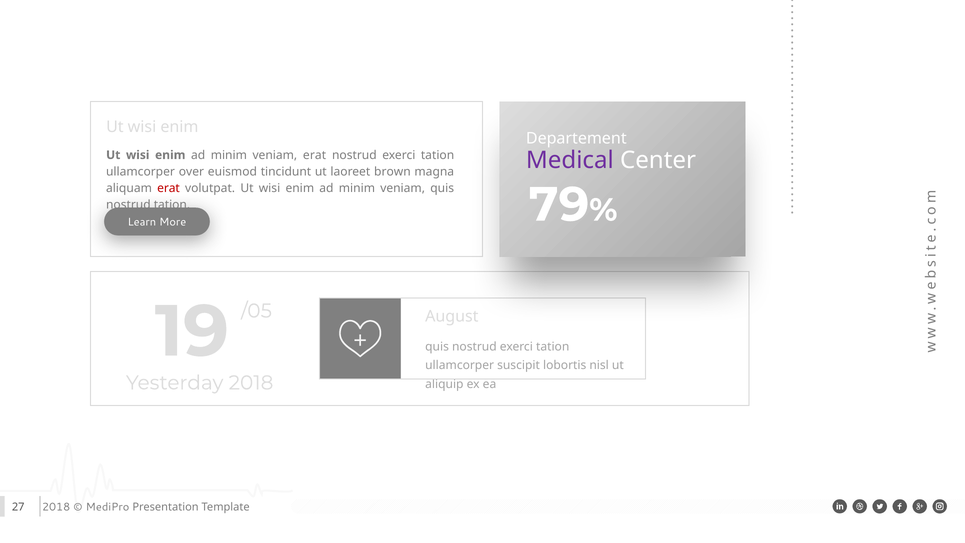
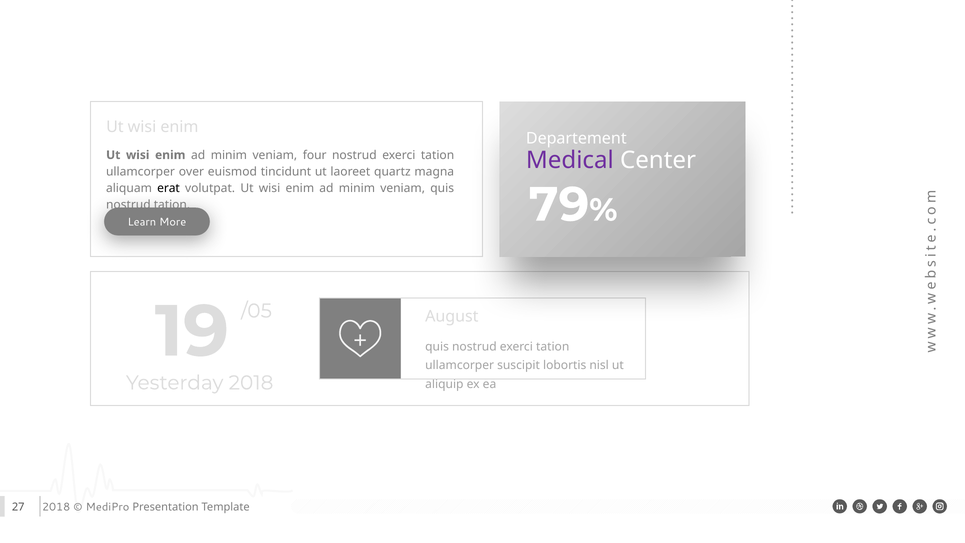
veniam erat: erat -> four
brown: brown -> quartz
erat at (168, 188) colour: red -> black
